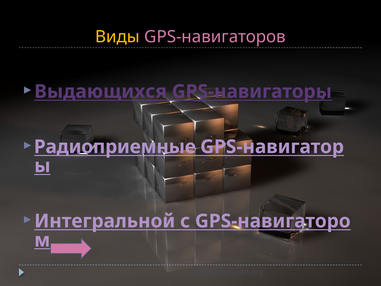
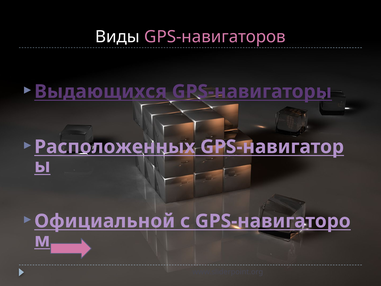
Виды colour: yellow -> white
Радиоприемные: Радиоприемные -> Расположенных
Интегральной: Интегральной -> Официальной
